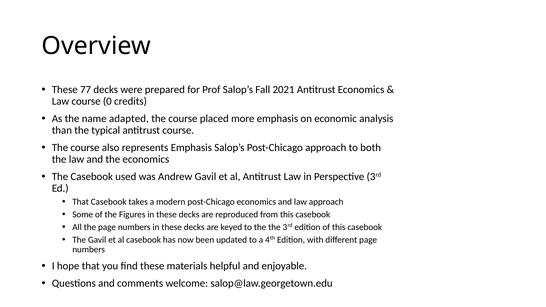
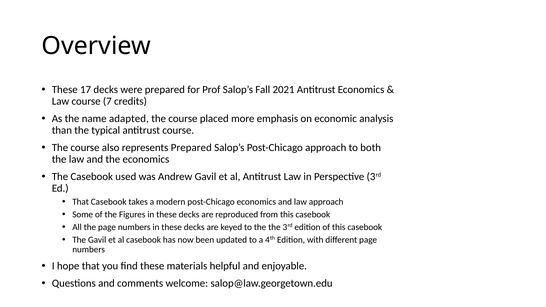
77: 77 -> 17
0: 0 -> 7
represents Emphasis: Emphasis -> Prepared
